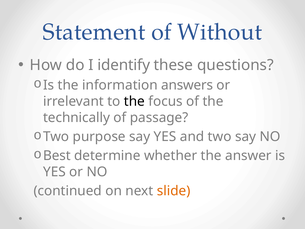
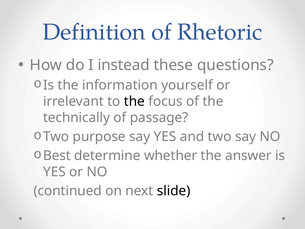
Statement: Statement -> Definition
Without: Without -> Rhetoric
identify: identify -> instead
answers: answers -> yourself
slide colour: orange -> black
